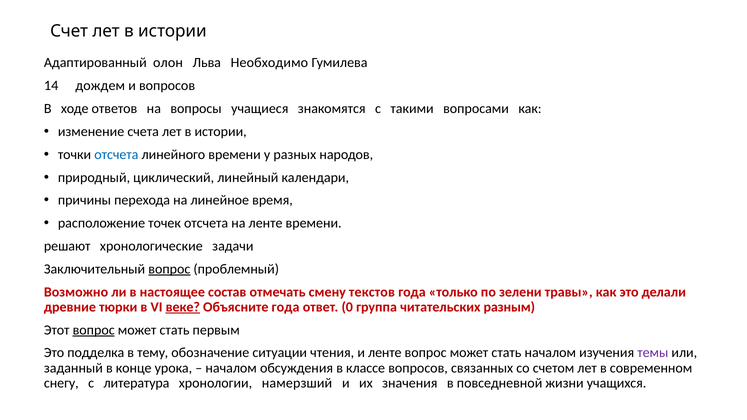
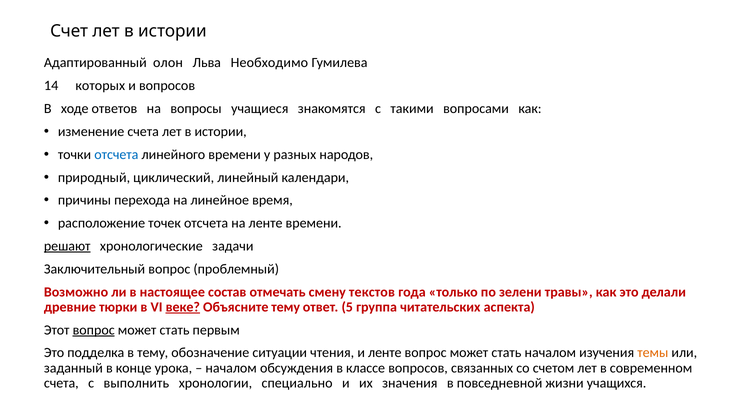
дождем: дождем -> которых
решают underline: none -> present
вопрос at (169, 269) underline: present -> none
Объясните года: года -> тему
0: 0 -> 5
разным: разным -> аспекта
темы colour: purple -> orange
снегу at (61, 383): снегу -> счета
литература: литература -> выполнить
намерзший: намерзший -> специально
